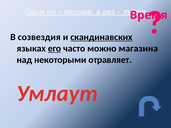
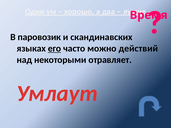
созвездия: созвездия -> паровозик
скандинавских underline: present -> none
магазина: магазина -> действий
